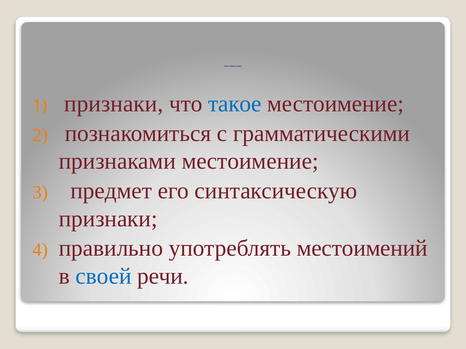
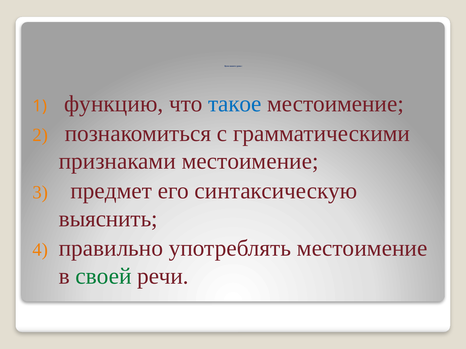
признаки at (114, 104): признаки -> функцию
признаки at (108, 219): признаки -> выяснить
употреблять местоимений: местоимений -> местоимение
своей colour: blue -> green
